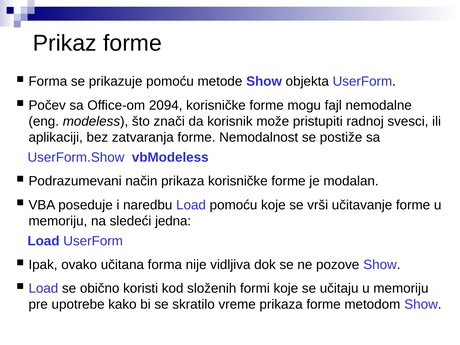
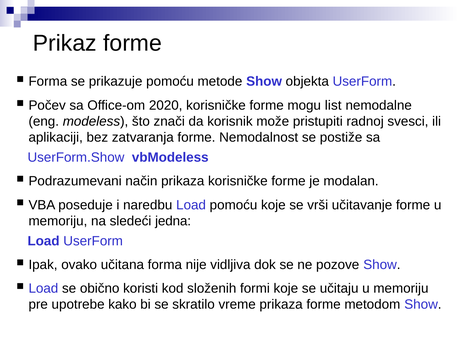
2094: 2094 -> 2020
fajl: fajl -> list
